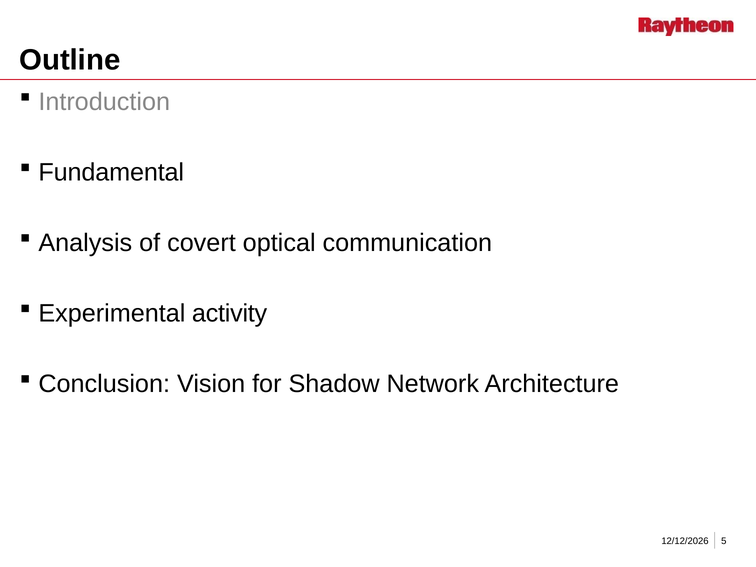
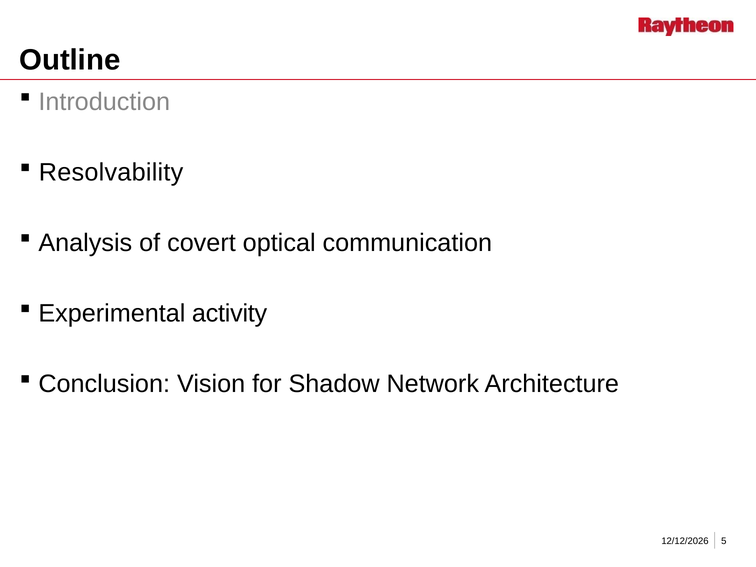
Fundamental: Fundamental -> Resolvability
